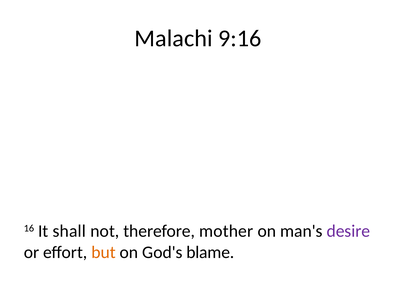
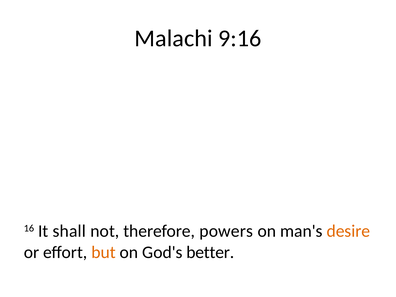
mother: mother -> powers
desire colour: purple -> orange
blame: blame -> better
